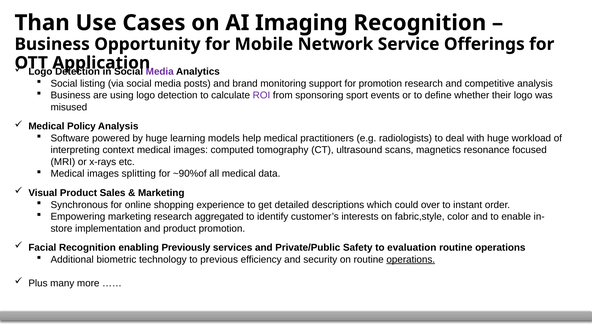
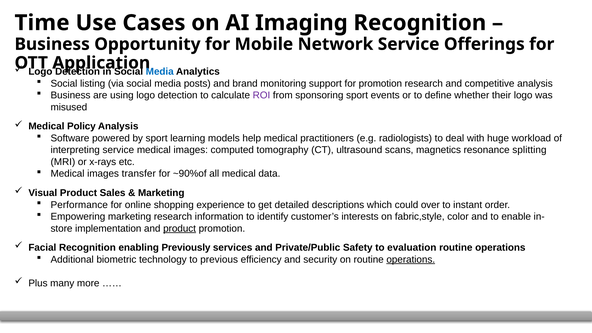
Than: Than -> Time
Media at (160, 72) colour: purple -> blue
by huge: huge -> sport
interpreting context: context -> service
focused: focused -> splitting
splitting: splitting -> transfer
Synchronous: Synchronous -> Performance
aggregated: aggregated -> information
product at (180, 228) underline: none -> present
